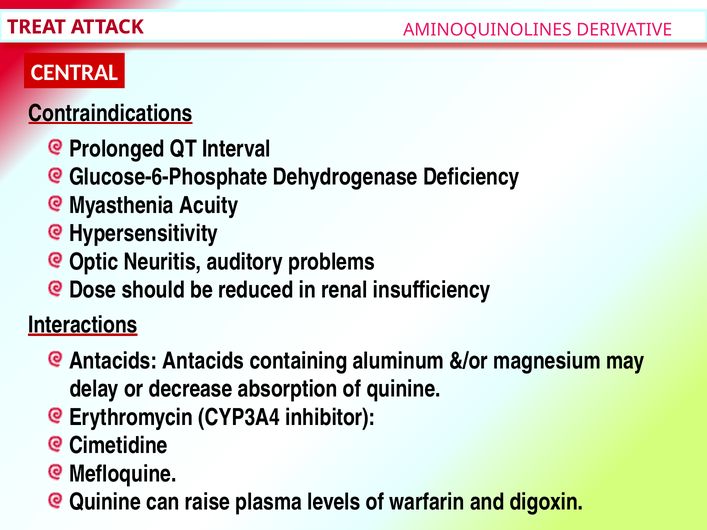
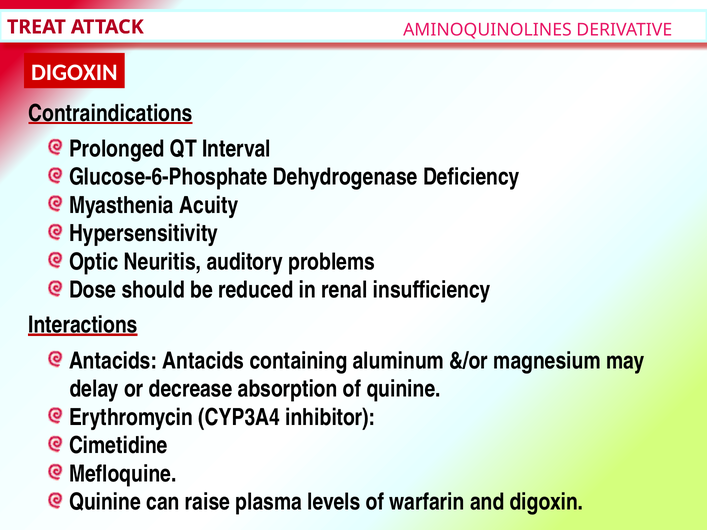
CENTRAL at (74, 72): CENTRAL -> DIGOXIN
